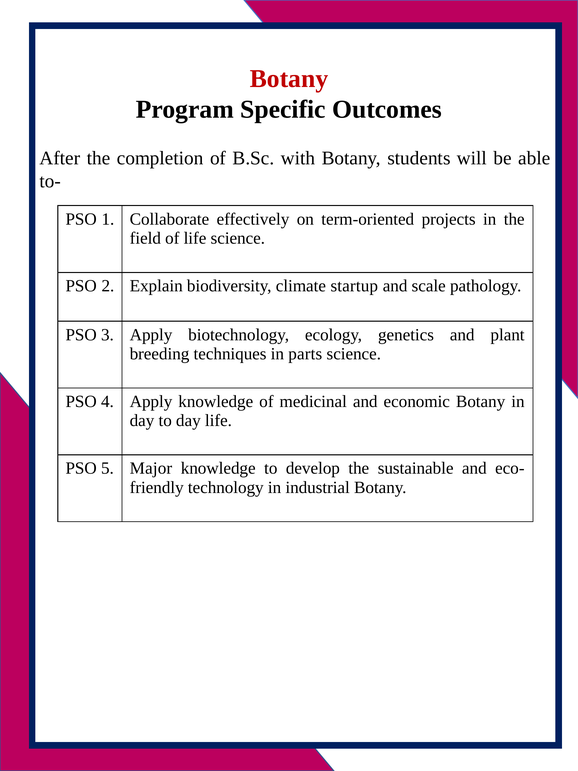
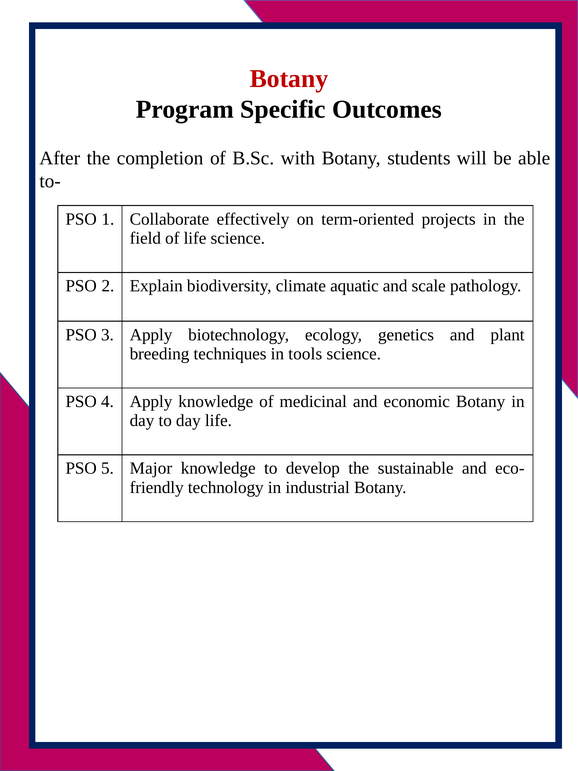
startup: startup -> aquatic
parts: parts -> tools
